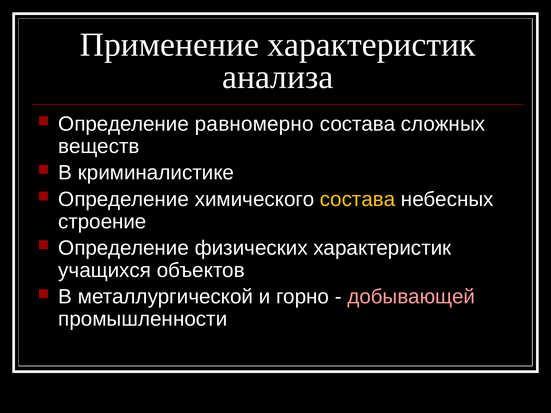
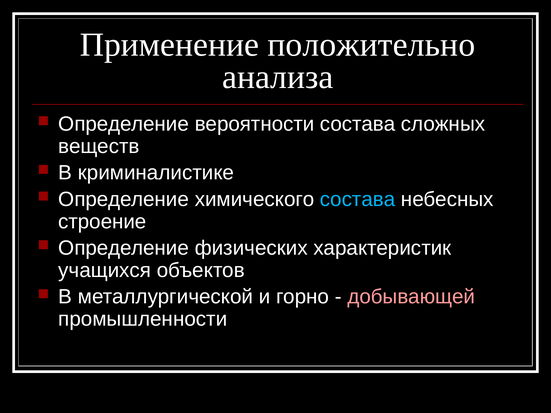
Применение характеристик: характеристик -> положительно
равномерно: равномерно -> вероятности
состава at (358, 199) colour: yellow -> light blue
